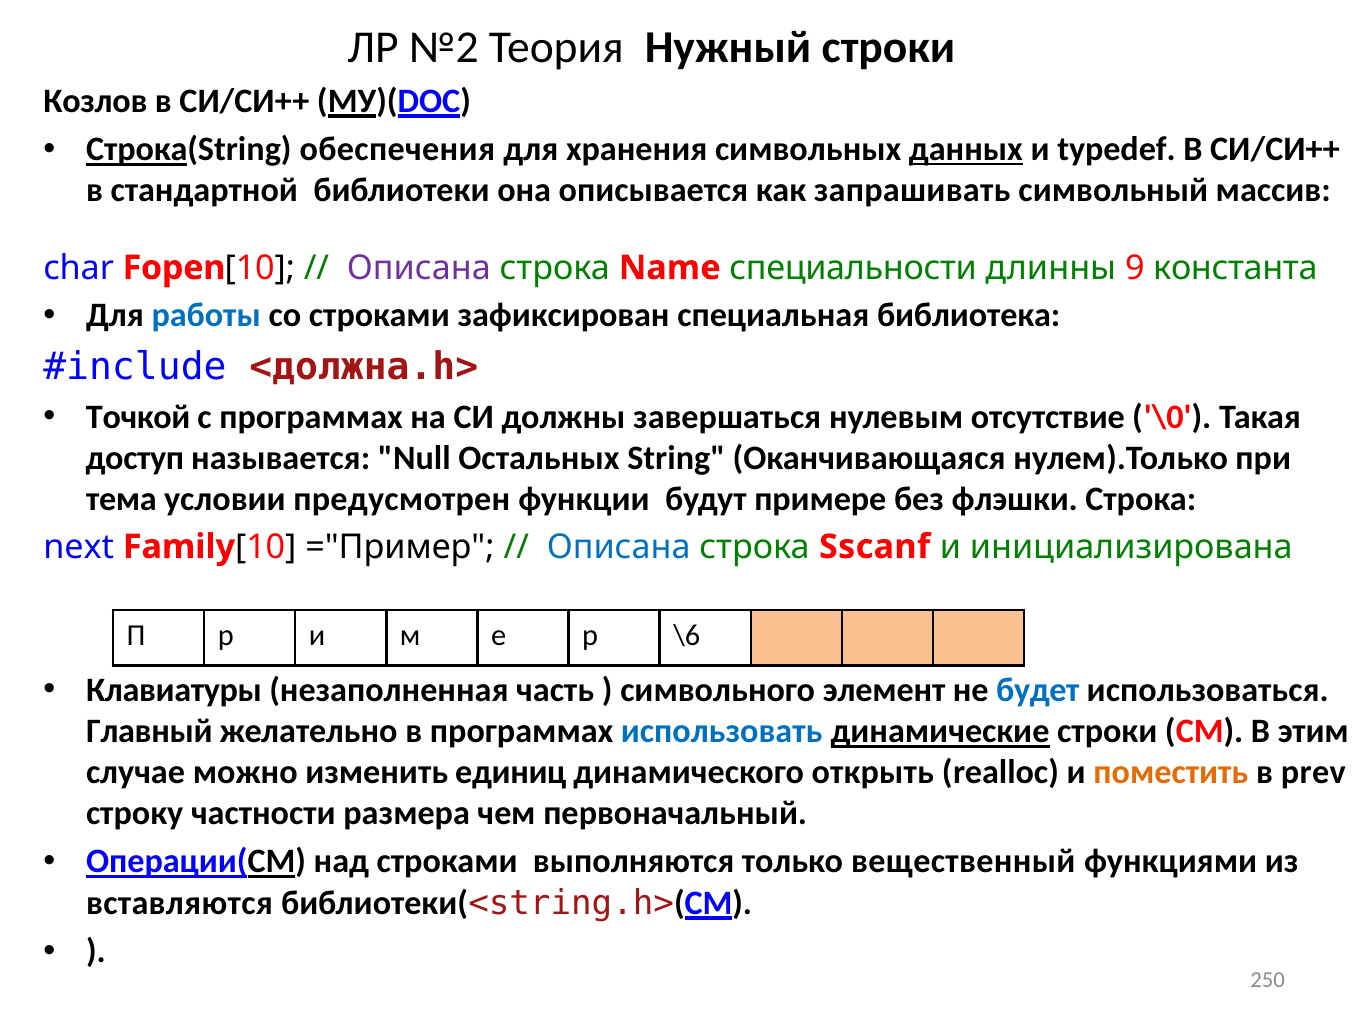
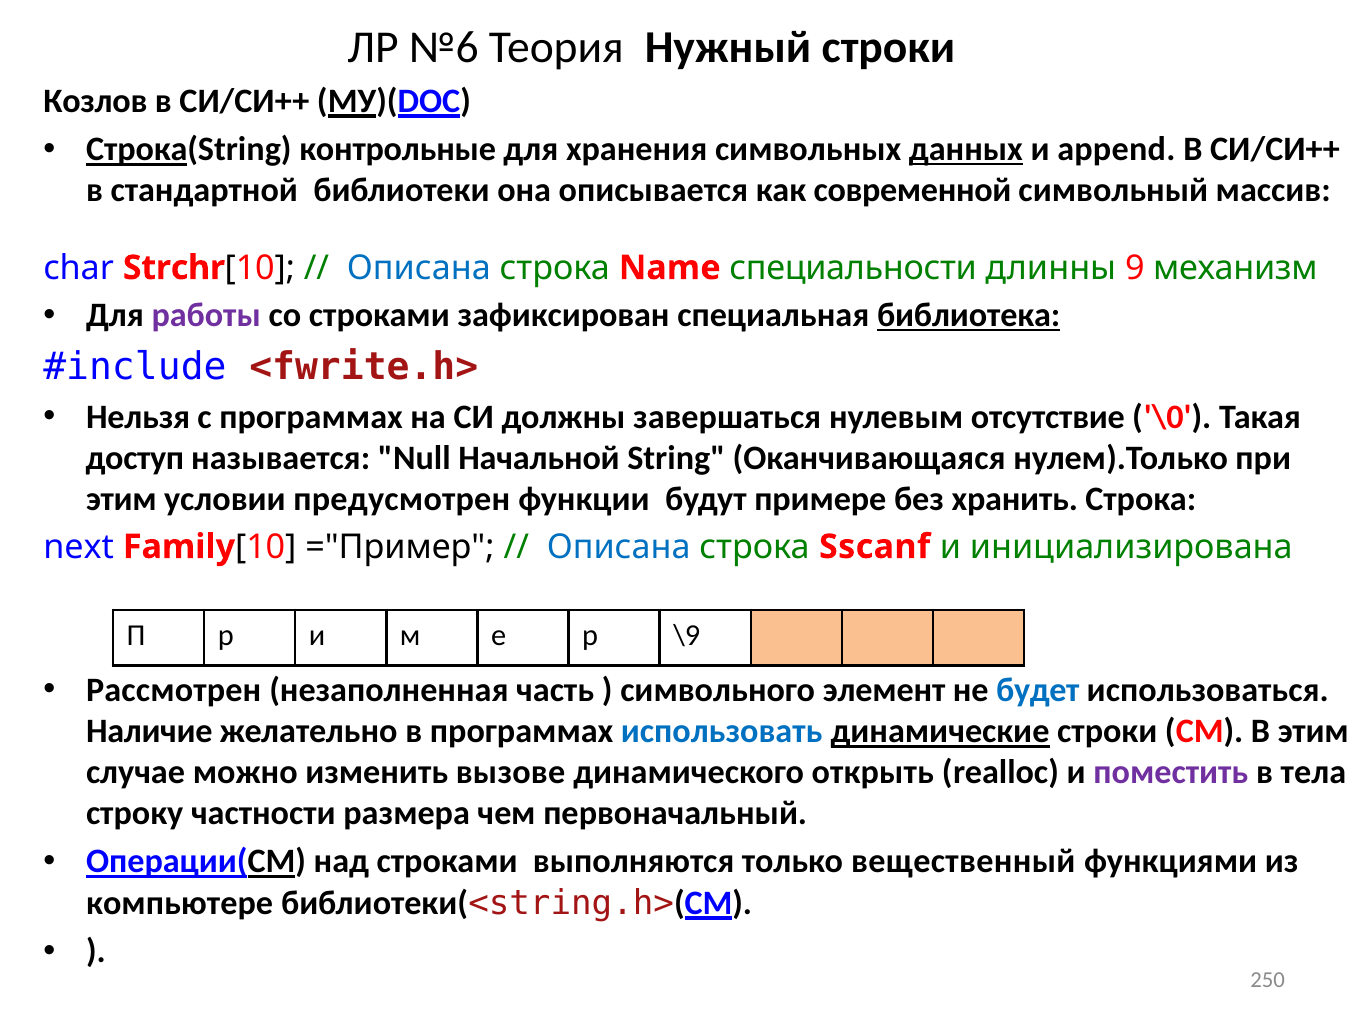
№2: №2 -> №6
обеспечения: обеспечения -> контрольные
typedef: typedef -> append
запрашивать: запрашивать -> современной
Fopen: Fopen -> Strchr
Описана at (419, 268) colour: purple -> blue
константа: константа -> механизм
работы colour: blue -> purple
библиотека underline: none -> present
<должна.h>: <должна.h> -> <fwrite.h>
Точкой: Точкой -> Нельзя
Остальных: Остальных -> Начальной
тема at (121, 498): тема -> этим
флэшки: флэшки -> хранить
\6: \6 -> \9
Клавиатуры: Клавиатуры -> Рассмотрен
Главный: Главный -> Наличие
единиц: единиц -> вызове
поместить colour: orange -> purple
prev: prev -> тела
вставляются: вставляются -> компьютере
